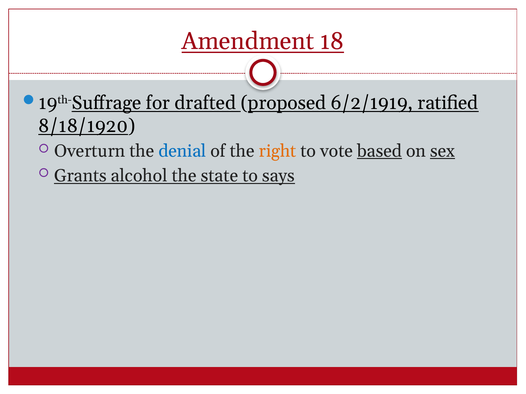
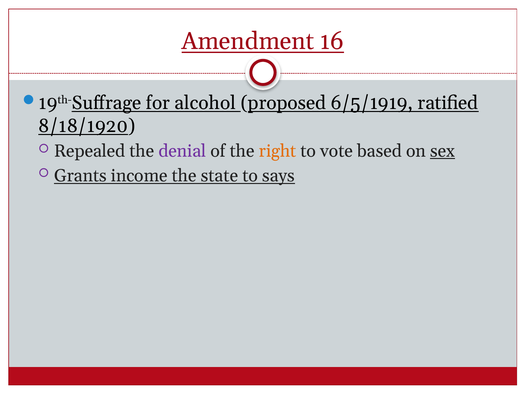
18: 18 -> 16
drafted: drafted -> alcohol
6/2/1919: 6/2/1919 -> 6/5/1919
Overturn: Overturn -> Repealed
denial colour: blue -> purple
based underline: present -> none
alcohol: alcohol -> income
